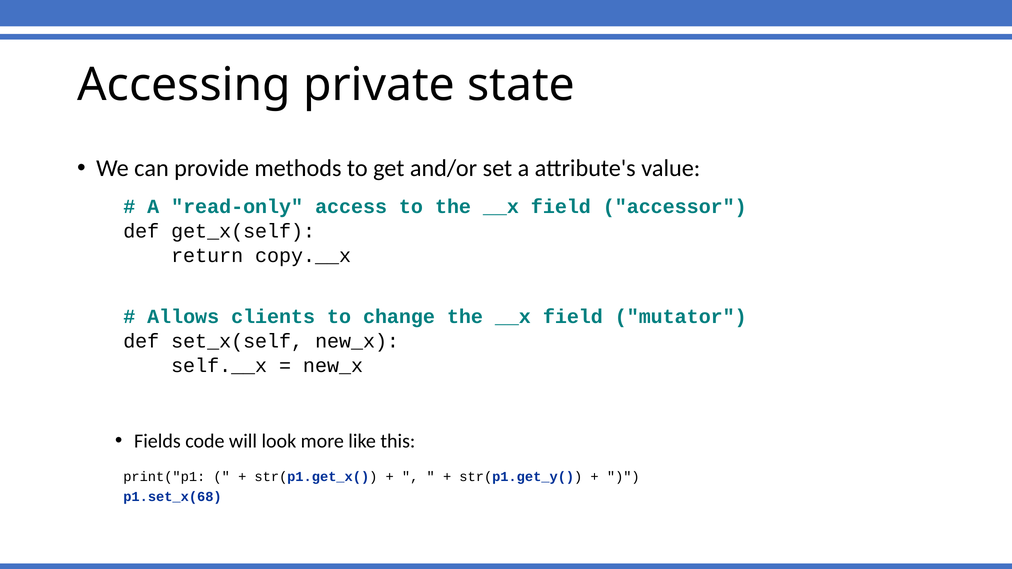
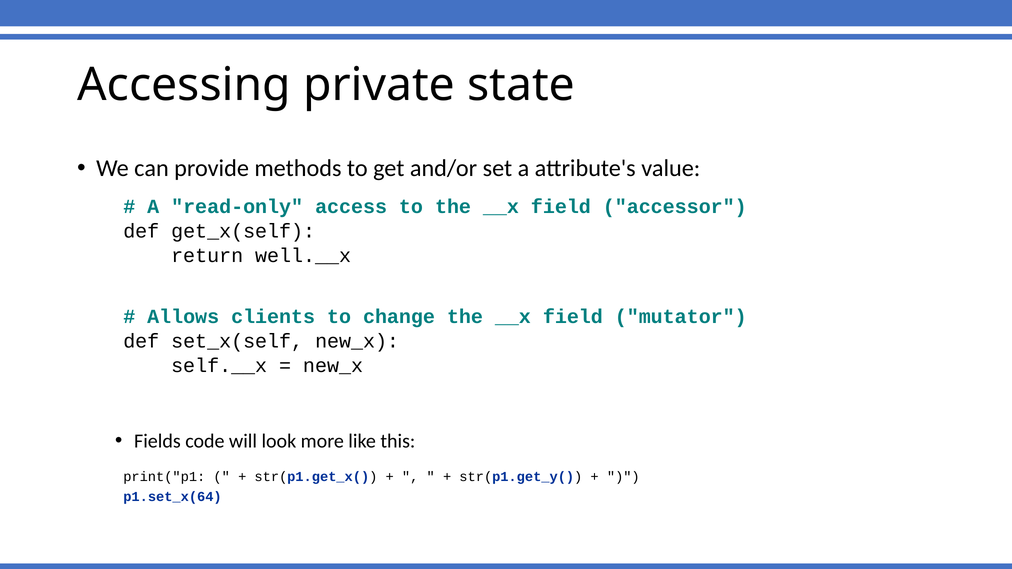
copy.__x: copy.__x -> well.__x
p1.set_x(68: p1.set_x(68 -> p1.set_x(64
